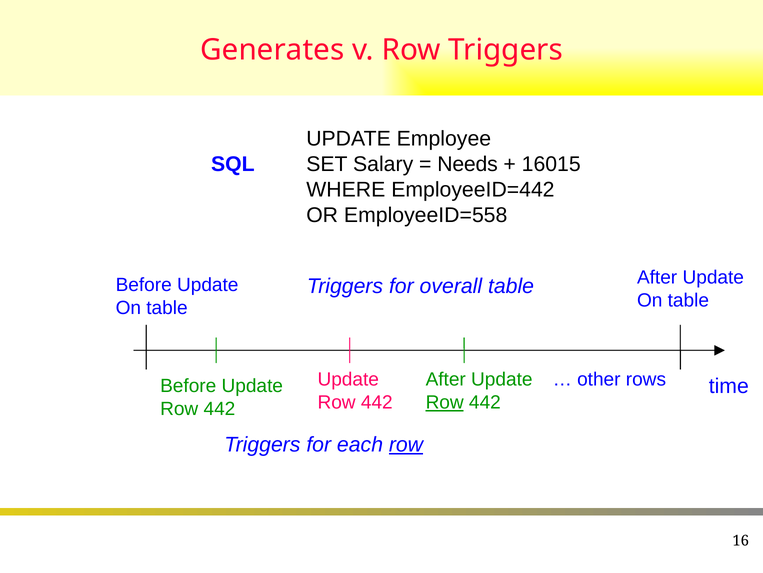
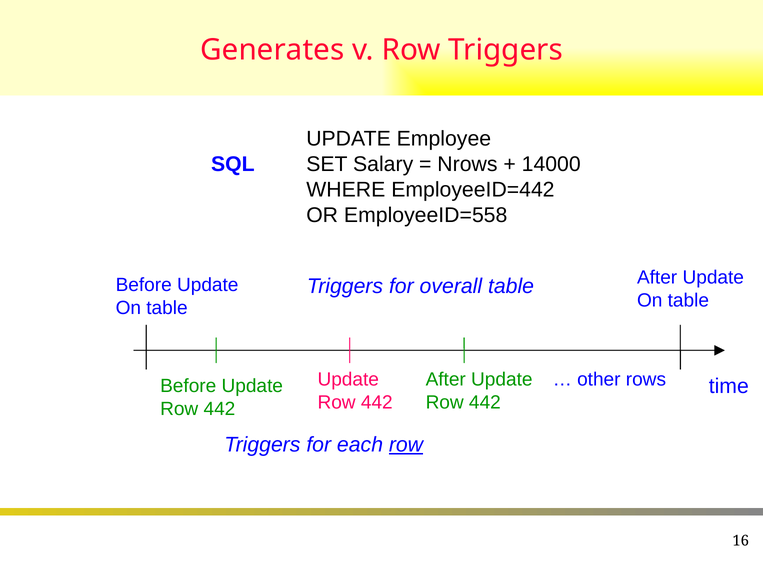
Needs: Needs -> Nrows
16015: 16015 -> 14000
Row at (445, 402) underline: present -> none
